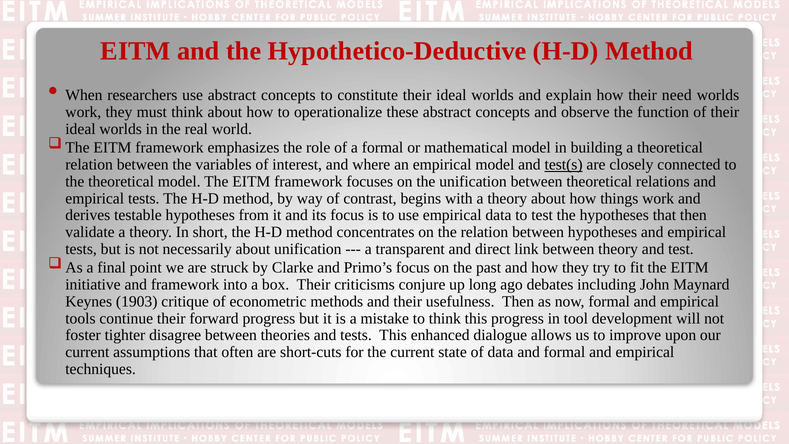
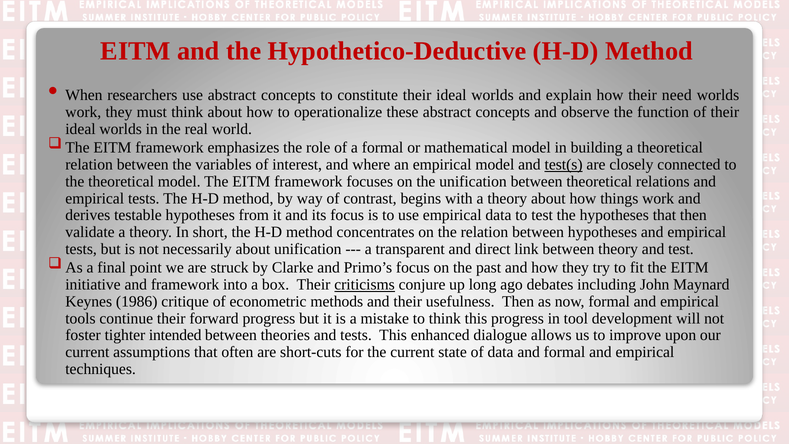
criticisms underline: none -> present
1903: 1903 -> 1986
disagree: disagree -> intended
